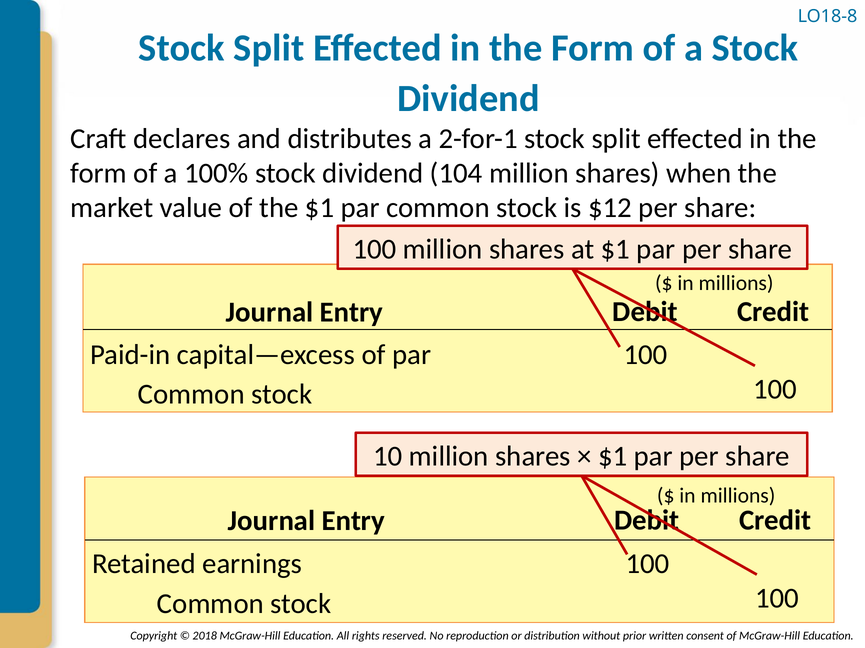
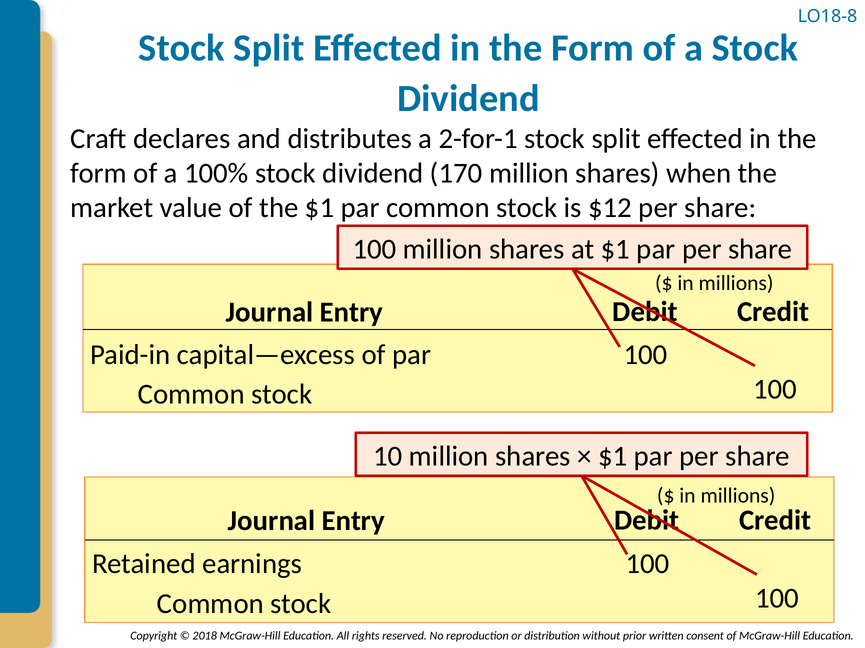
104: 104 -> 170
